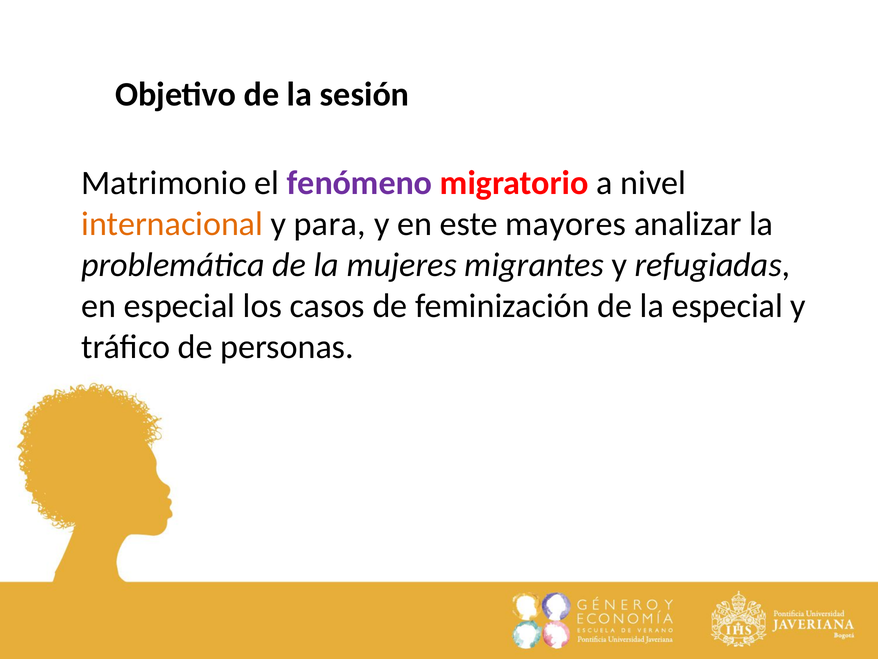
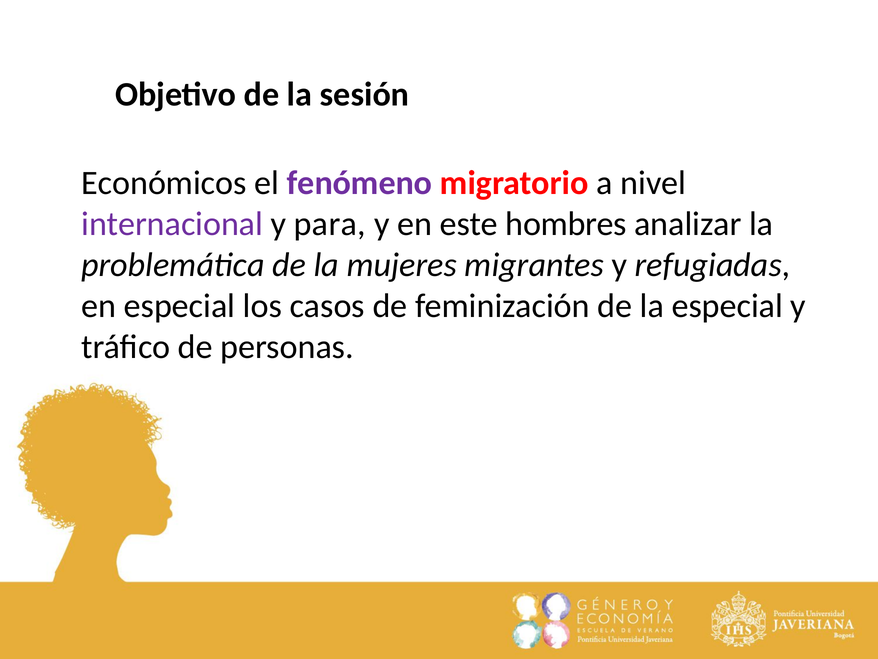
Matrimonio: Matrimonio -> Económicos
internacional colour: orange -> purple
mayores: mayores -> hombres
